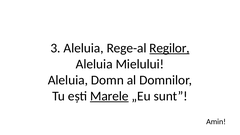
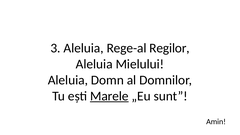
Regilor underline: present -> none
